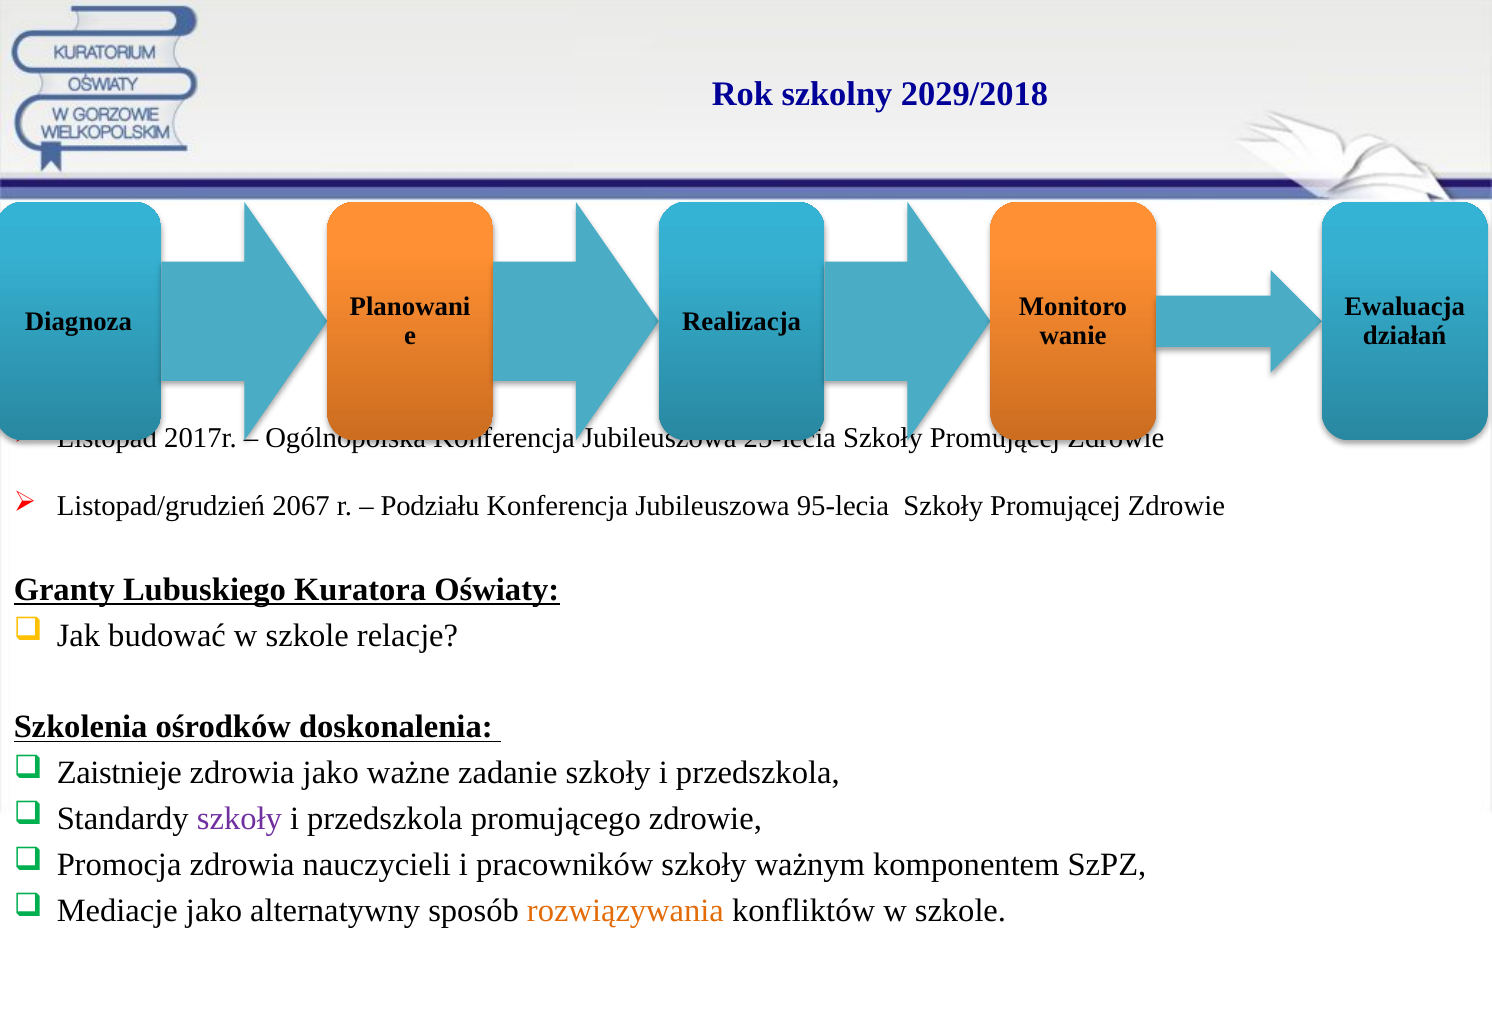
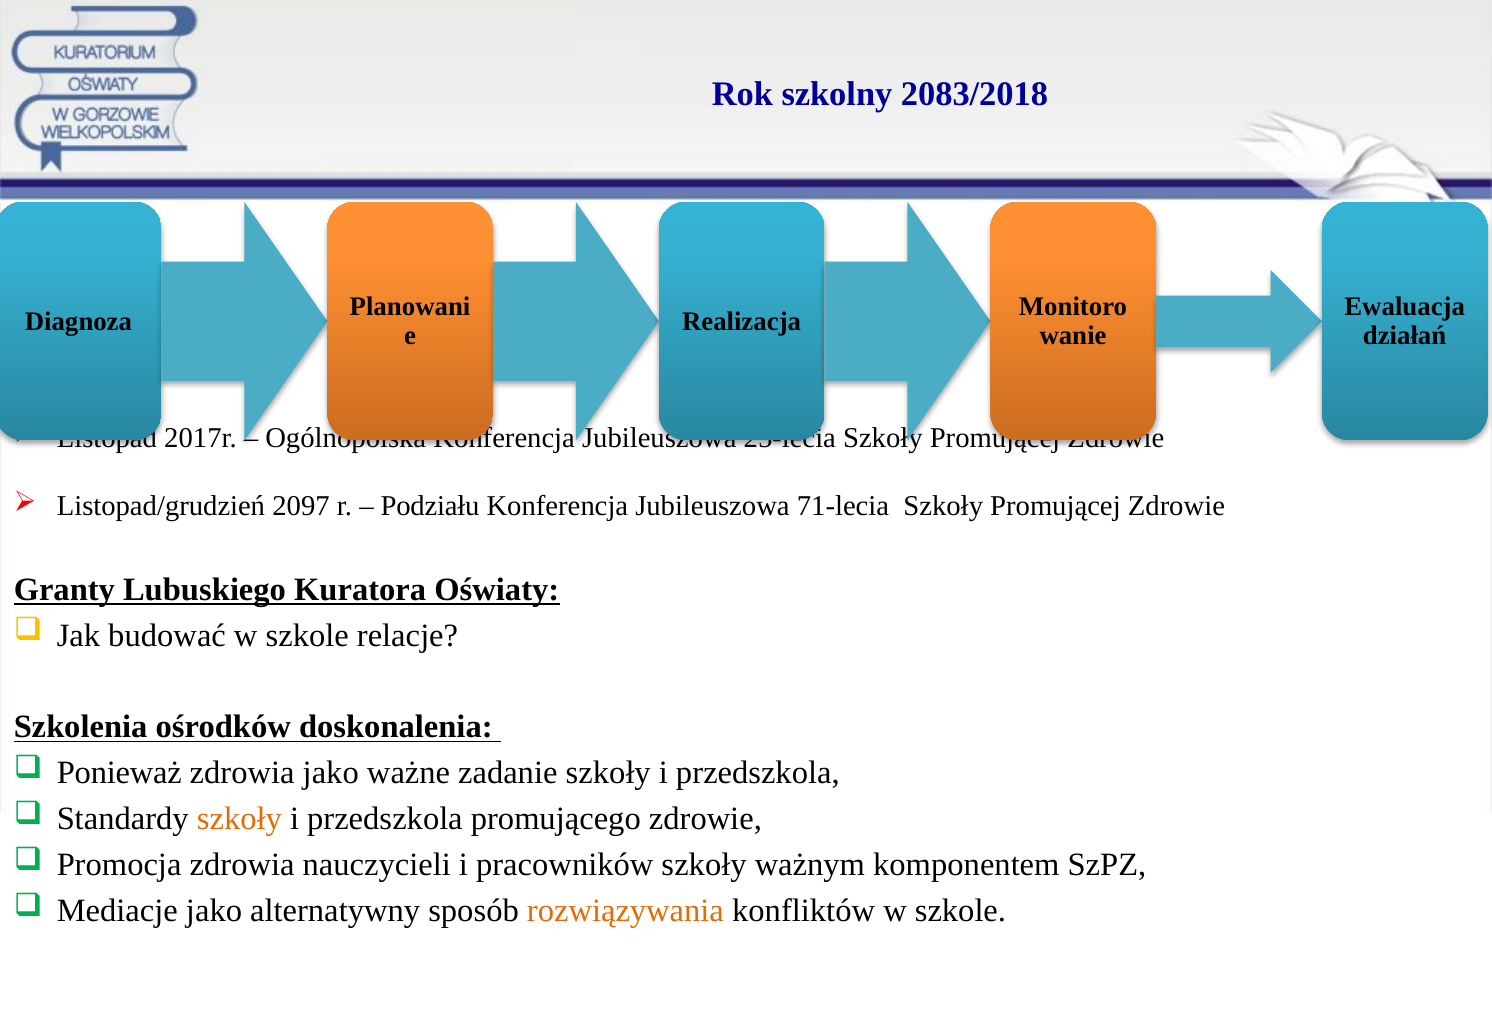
2029/2018: 2029/2018 -> 2083/2018
2067: 2067 -> 2097
95-lecia: 95-lecia -> 71-lecia
Zaistnieje: Zaistnieje -> Ponieważ
szkoły at (239, 819) colour: purple -> orange
